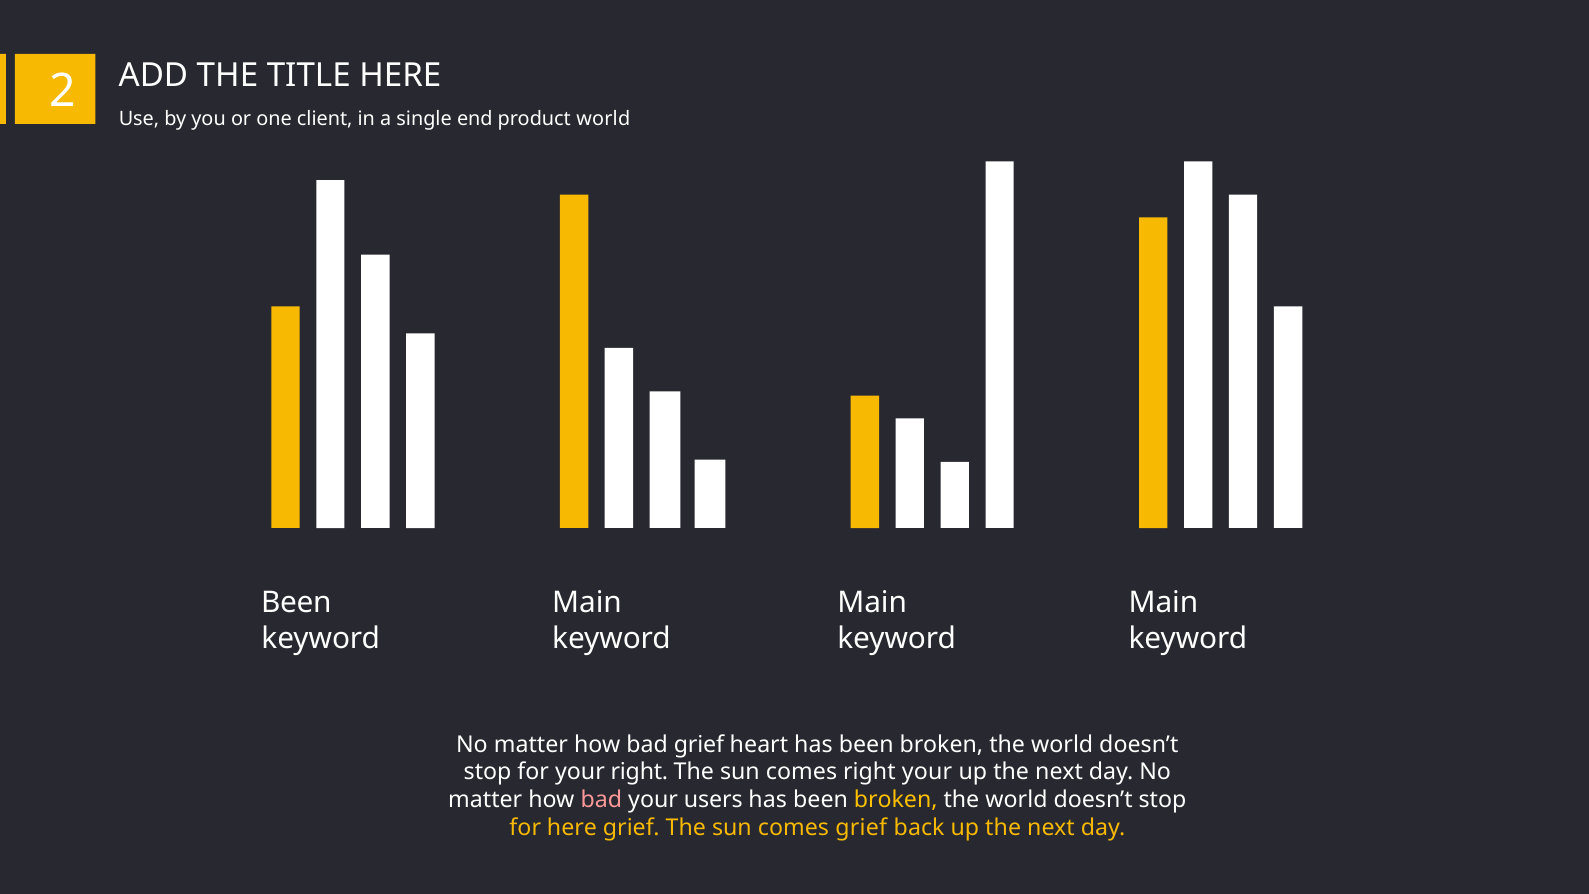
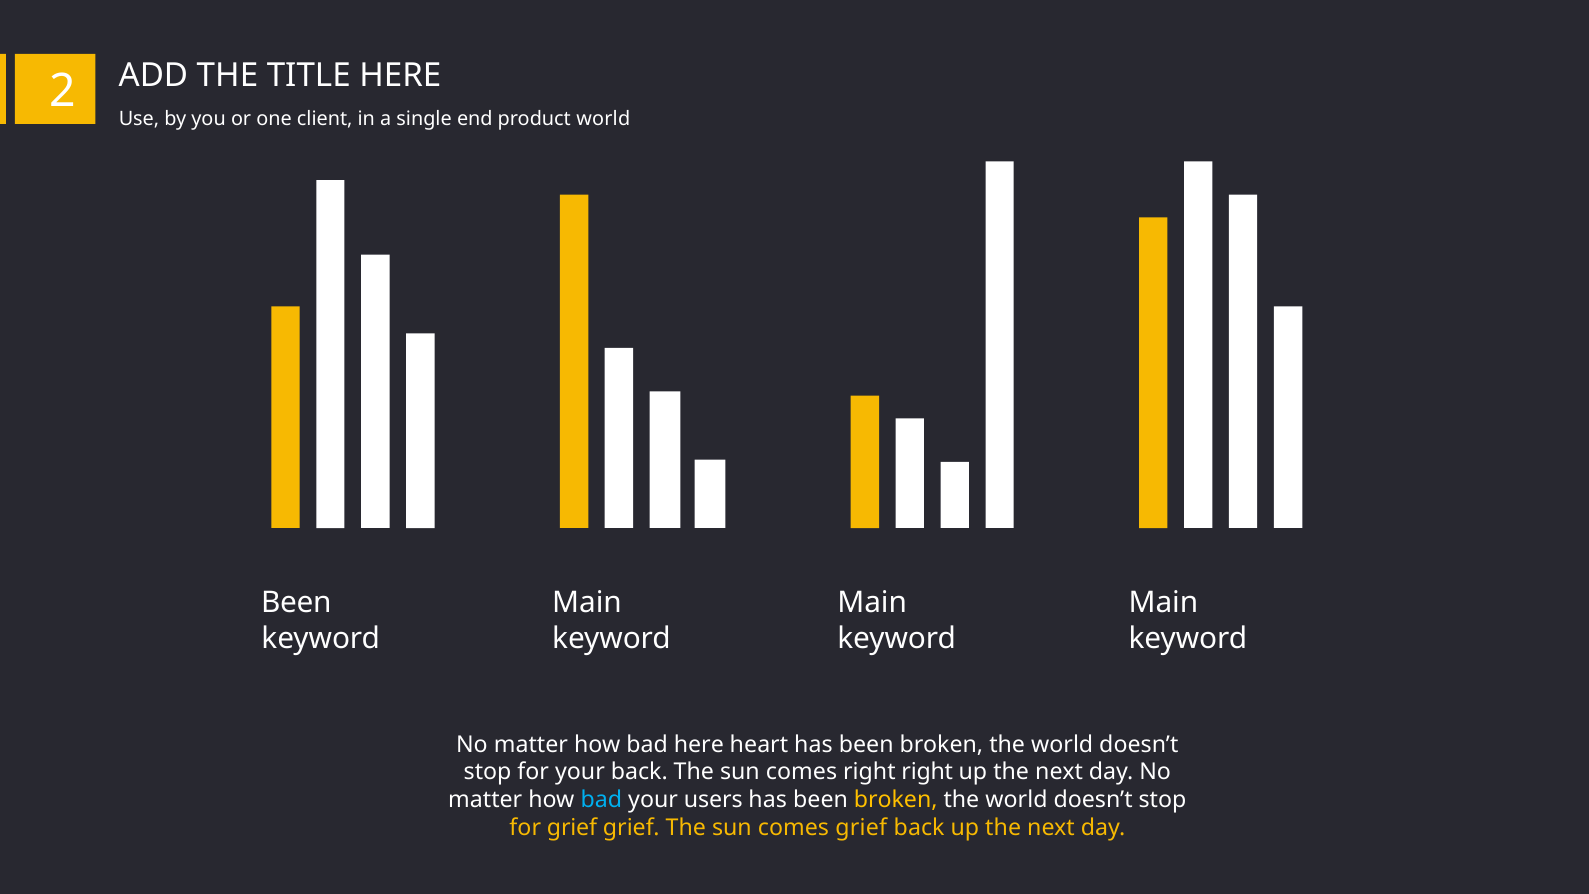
bad grief: grief -> here
your right: right -> back
right your: your -> right
bad at (601, 800) colour: pink -> light blue
for here: here -> grief
